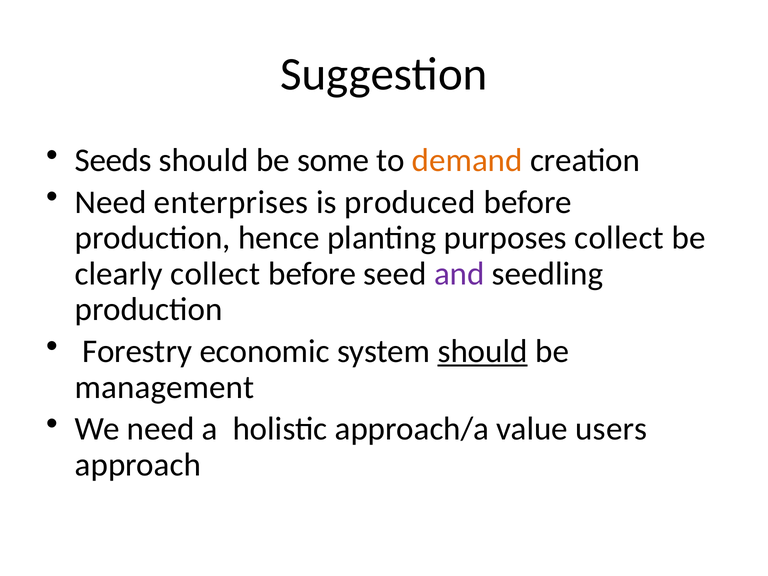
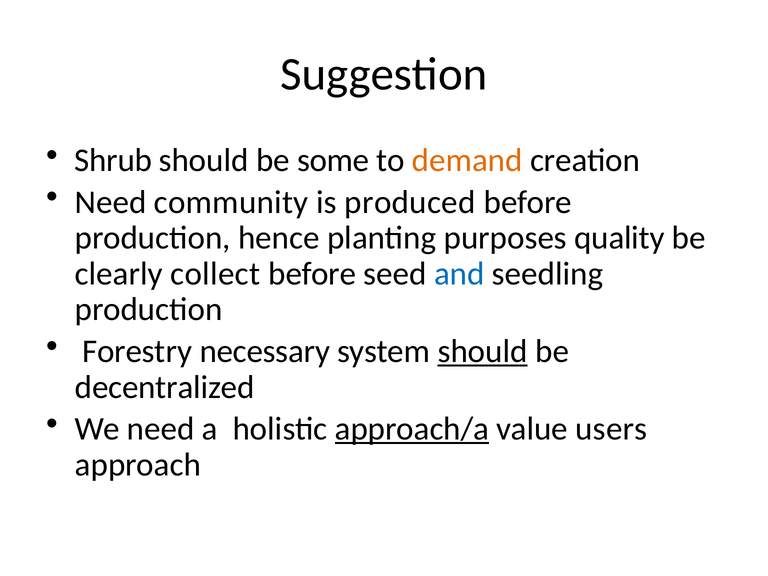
Seeds: Seeds -> Shrub
enterprises: enterprises -> community
purposes collect: collect -> quality
and colour: purple -> blue
economic: economic -> necessary
management: management -> decentralized
approach/a underline: none -> present
